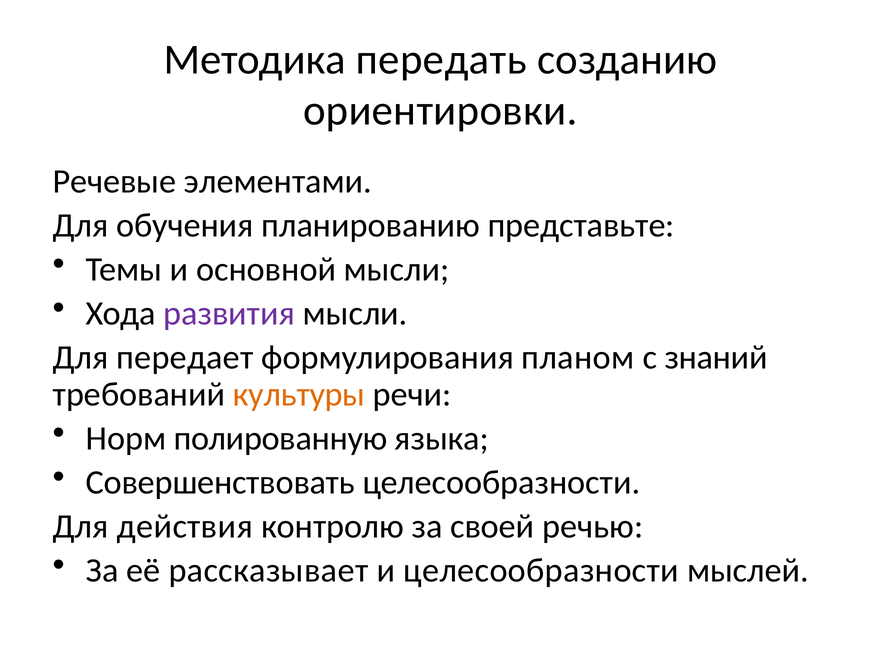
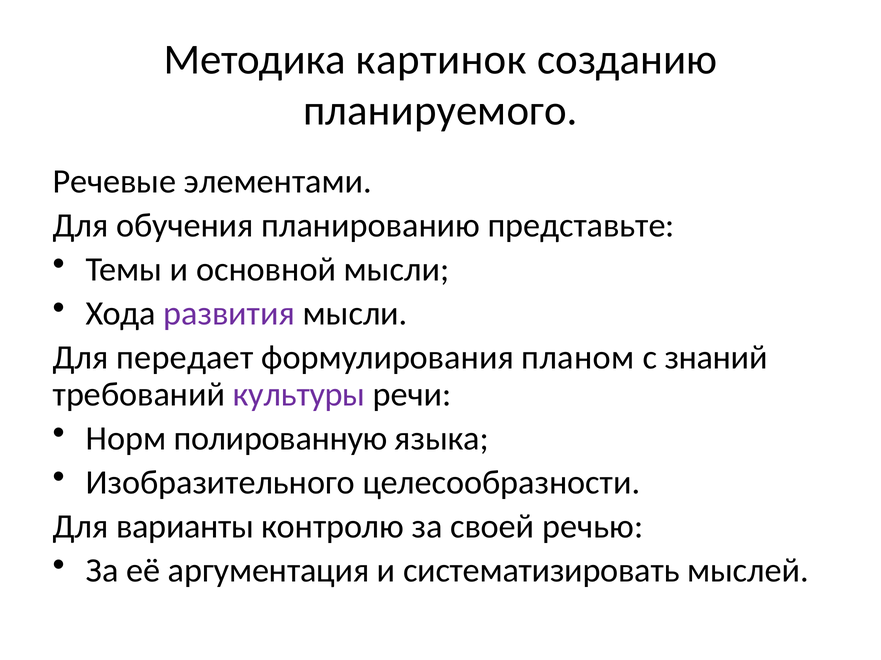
передать: передать -> картинок
ориентировки: ориентировки -> планируемого
культуры colour: orange -> purple
Совершенствовать: Совершенствовать -> Изобразительного
действия: действия -> варианты
рассказывает: рассказывает -> аргументация
и целесообразности: целесообразности -> систематизировать
